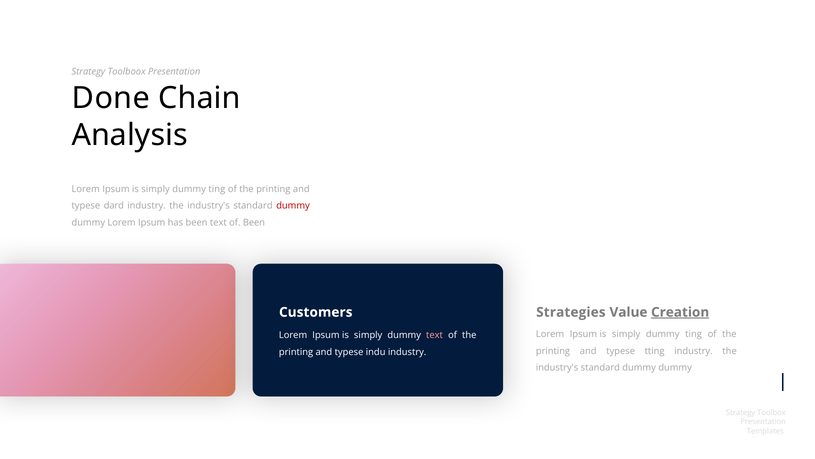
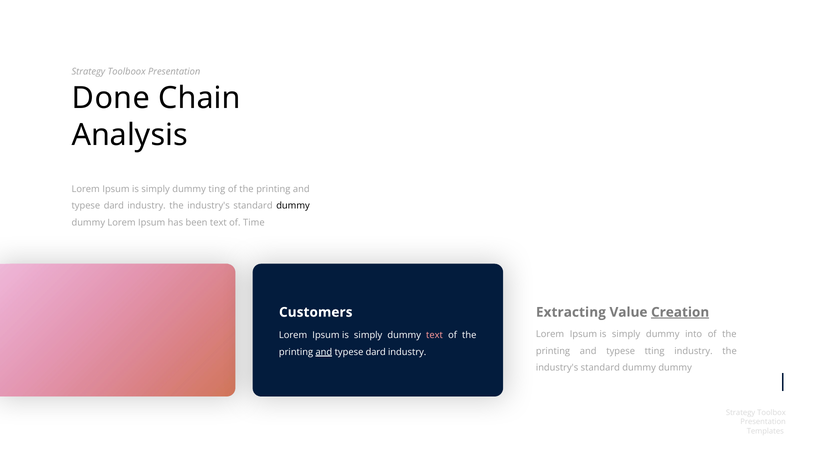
dummy at (293, 206) colour: red -> black
of Been: Been -> Time
Strategies: Strategies -> Extracting
ting at (694, 334): ting -> into
and at (324, 352) underline: none -> present
indu at (376, 352): indu -> dard
